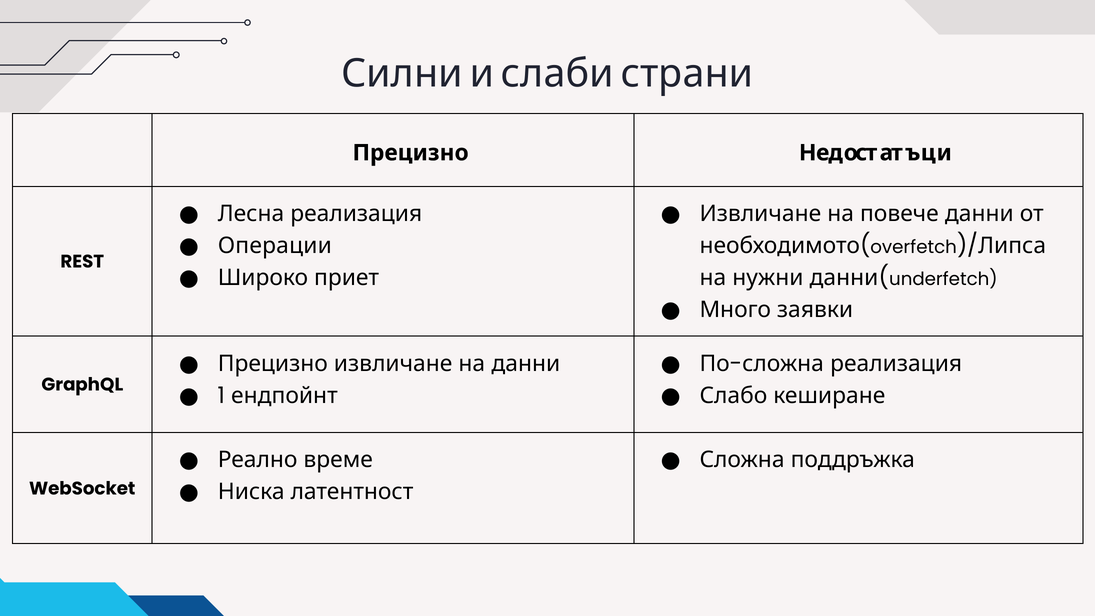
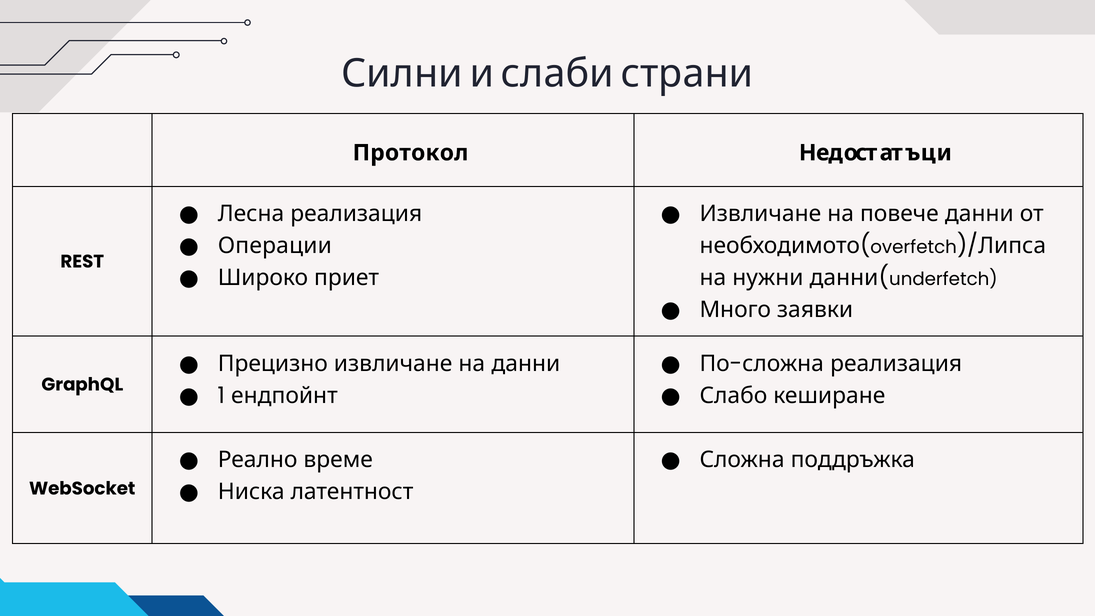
Прецизно at (411, 153): Прецизно -> Протокол
